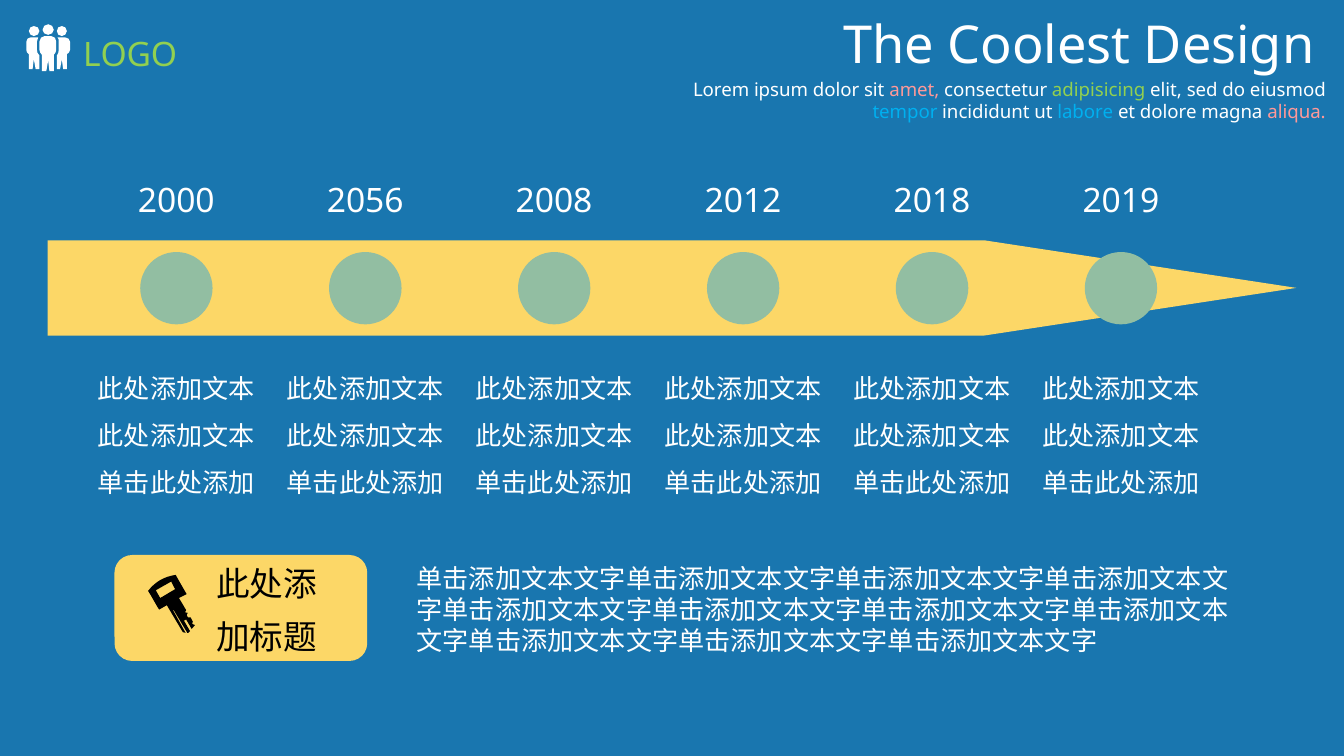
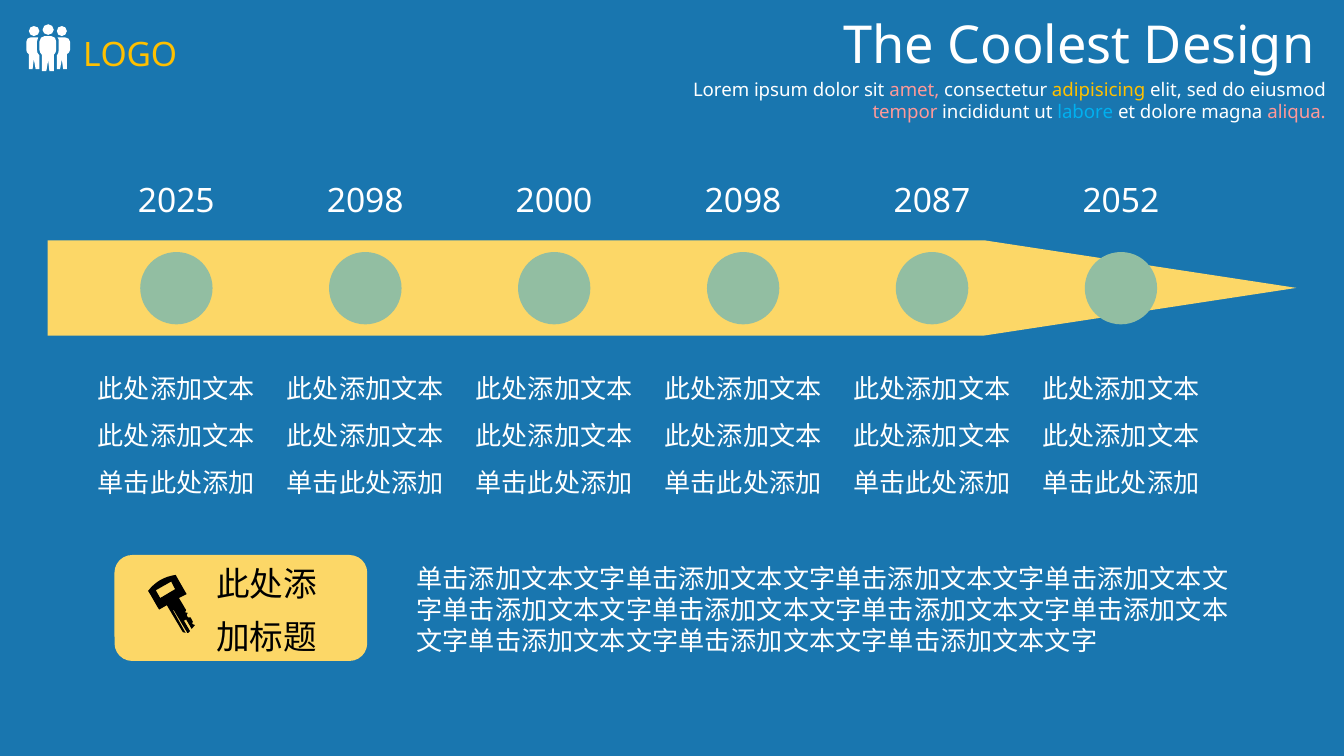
LOGO colour: light green -> yellow
adipisicing colour: light green -> yellow
tempor colour: light blue -> pink
2000: 2000 -> 2025
2056 at (365, 201): 2056 -> 2098
2008: 2008 -> 2000
2012 at (743, 201): 2012 -> 2098
2018: 2018 -> 2087
2019: 2019 -> 2052
